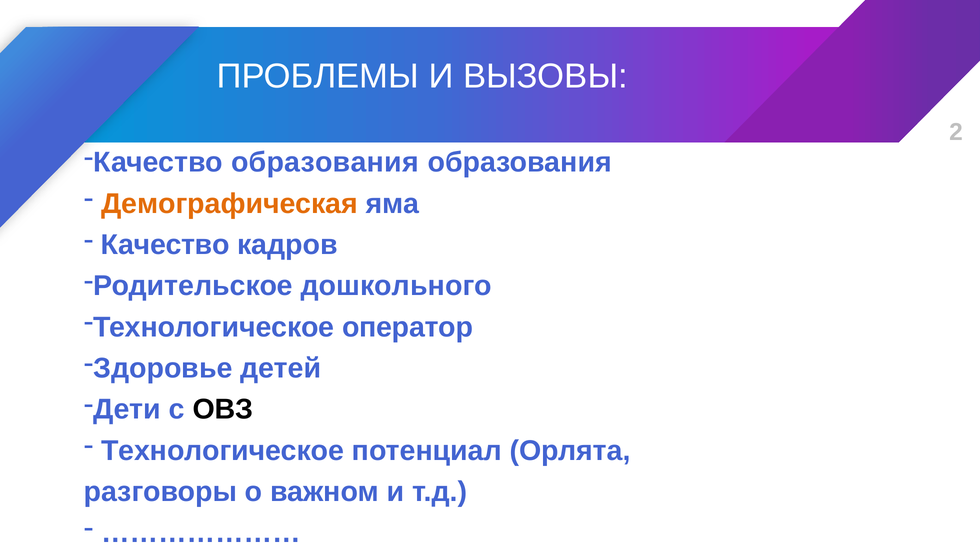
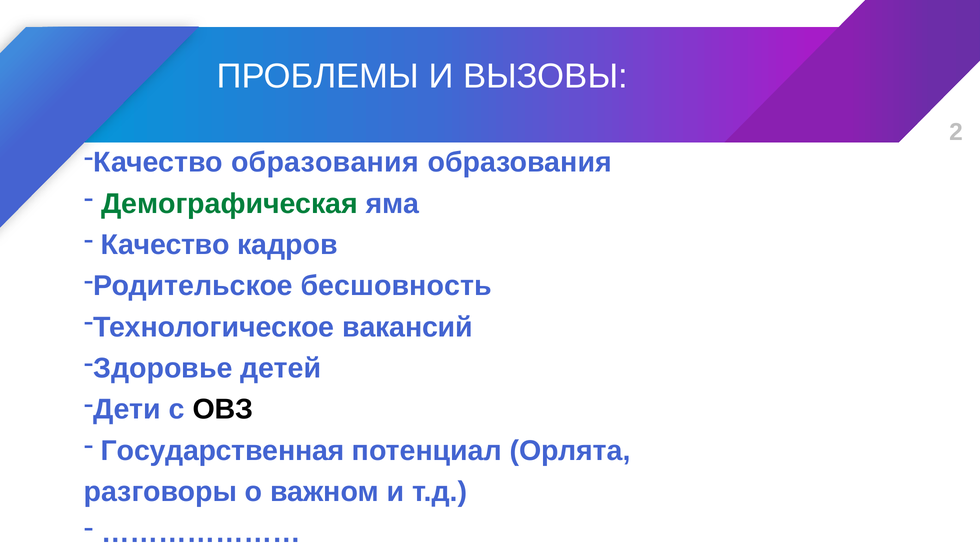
Демографическая colour: orange -> green
дошкольного: дошкольного -> бесшовность
оператор: оператор -> вакансий
Технологическое at (223, 451): Технологическое -> Государственная
